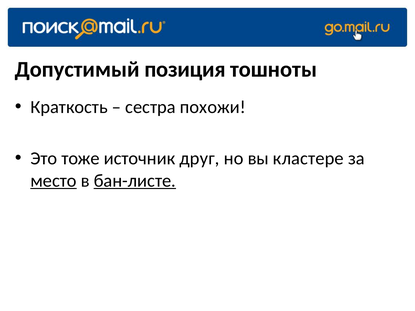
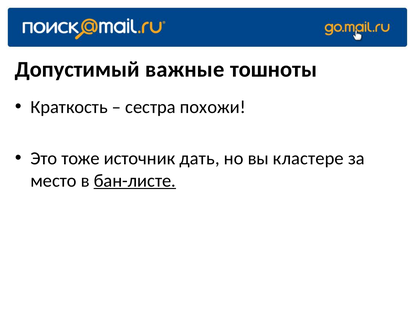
позиция: позиция -> важные
друг: друг -> дать
место underline: present -> none
